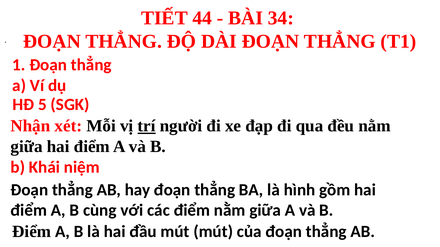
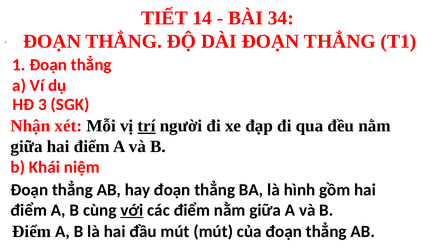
44: 44 -> 14
5: 5 -> 3
với underline: none -> present
